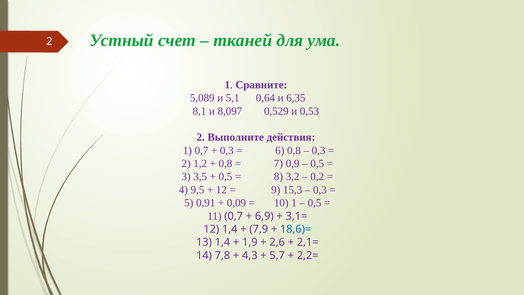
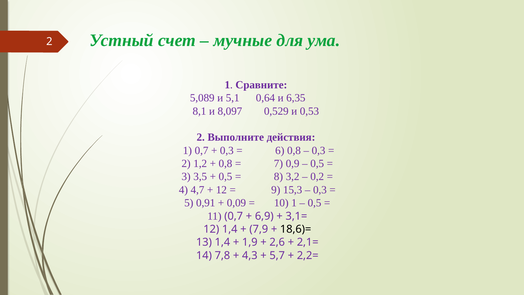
тканей: тканей -> мучные
9,5: 9,5 -> 4,7
18,6)= colour: blue -> black
